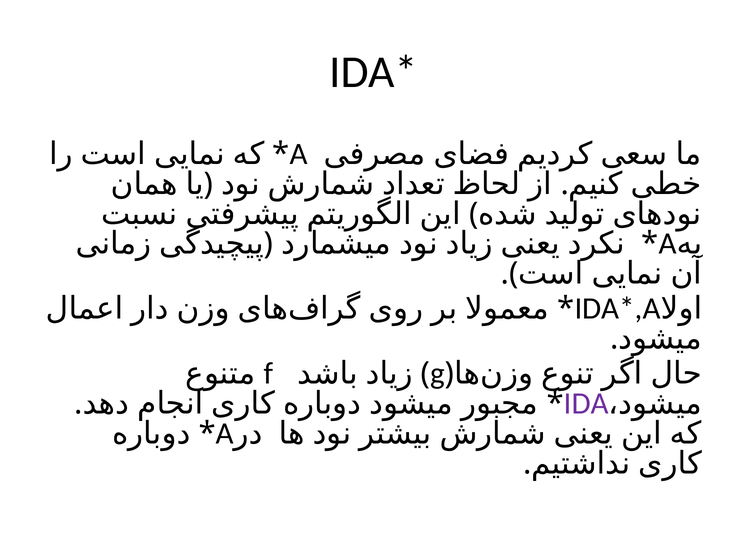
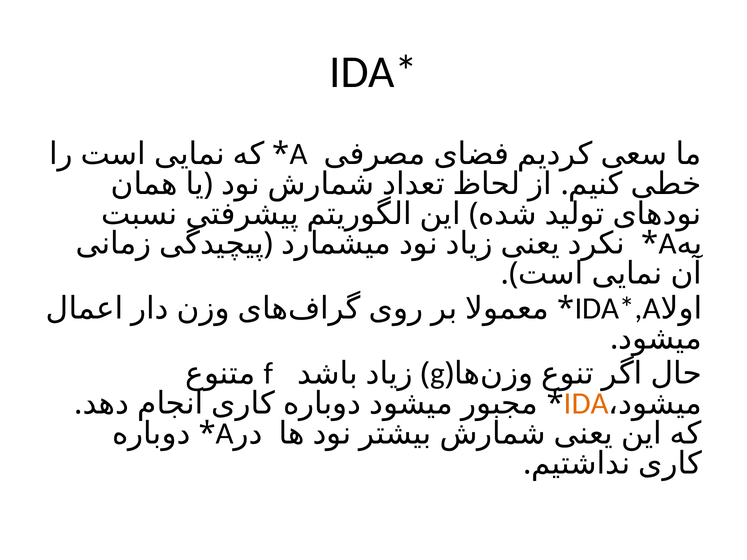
IDA colour: purple -> orange
